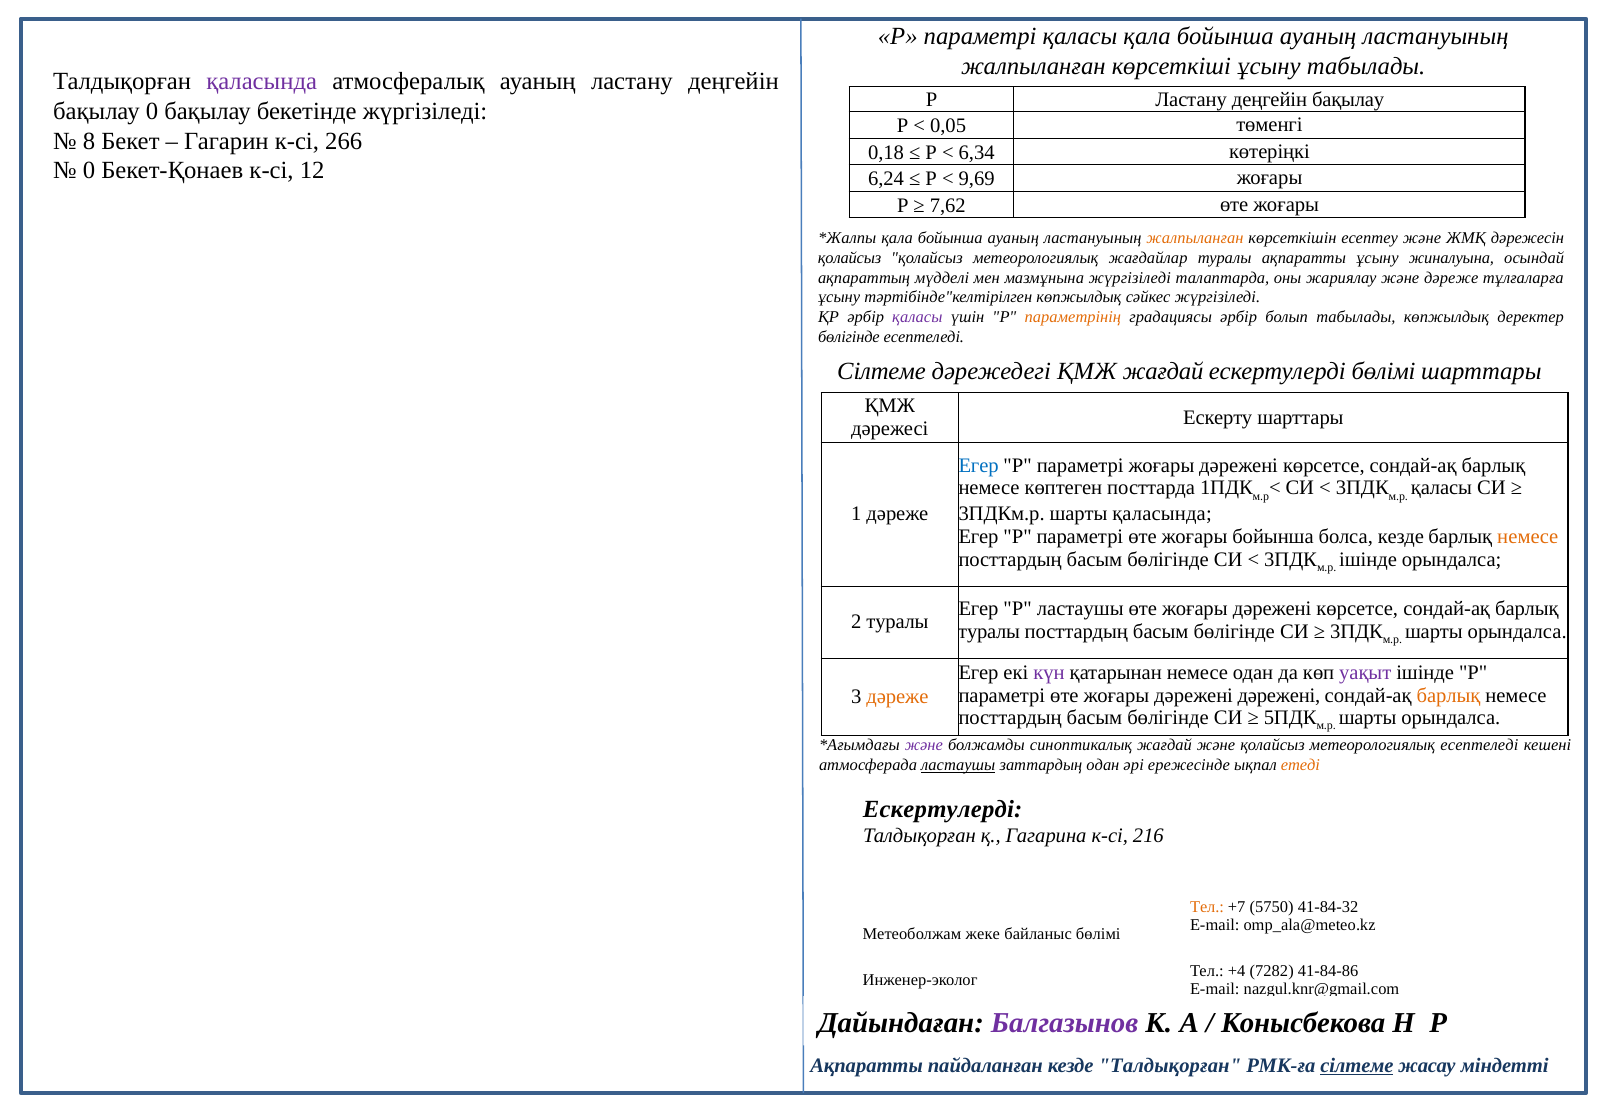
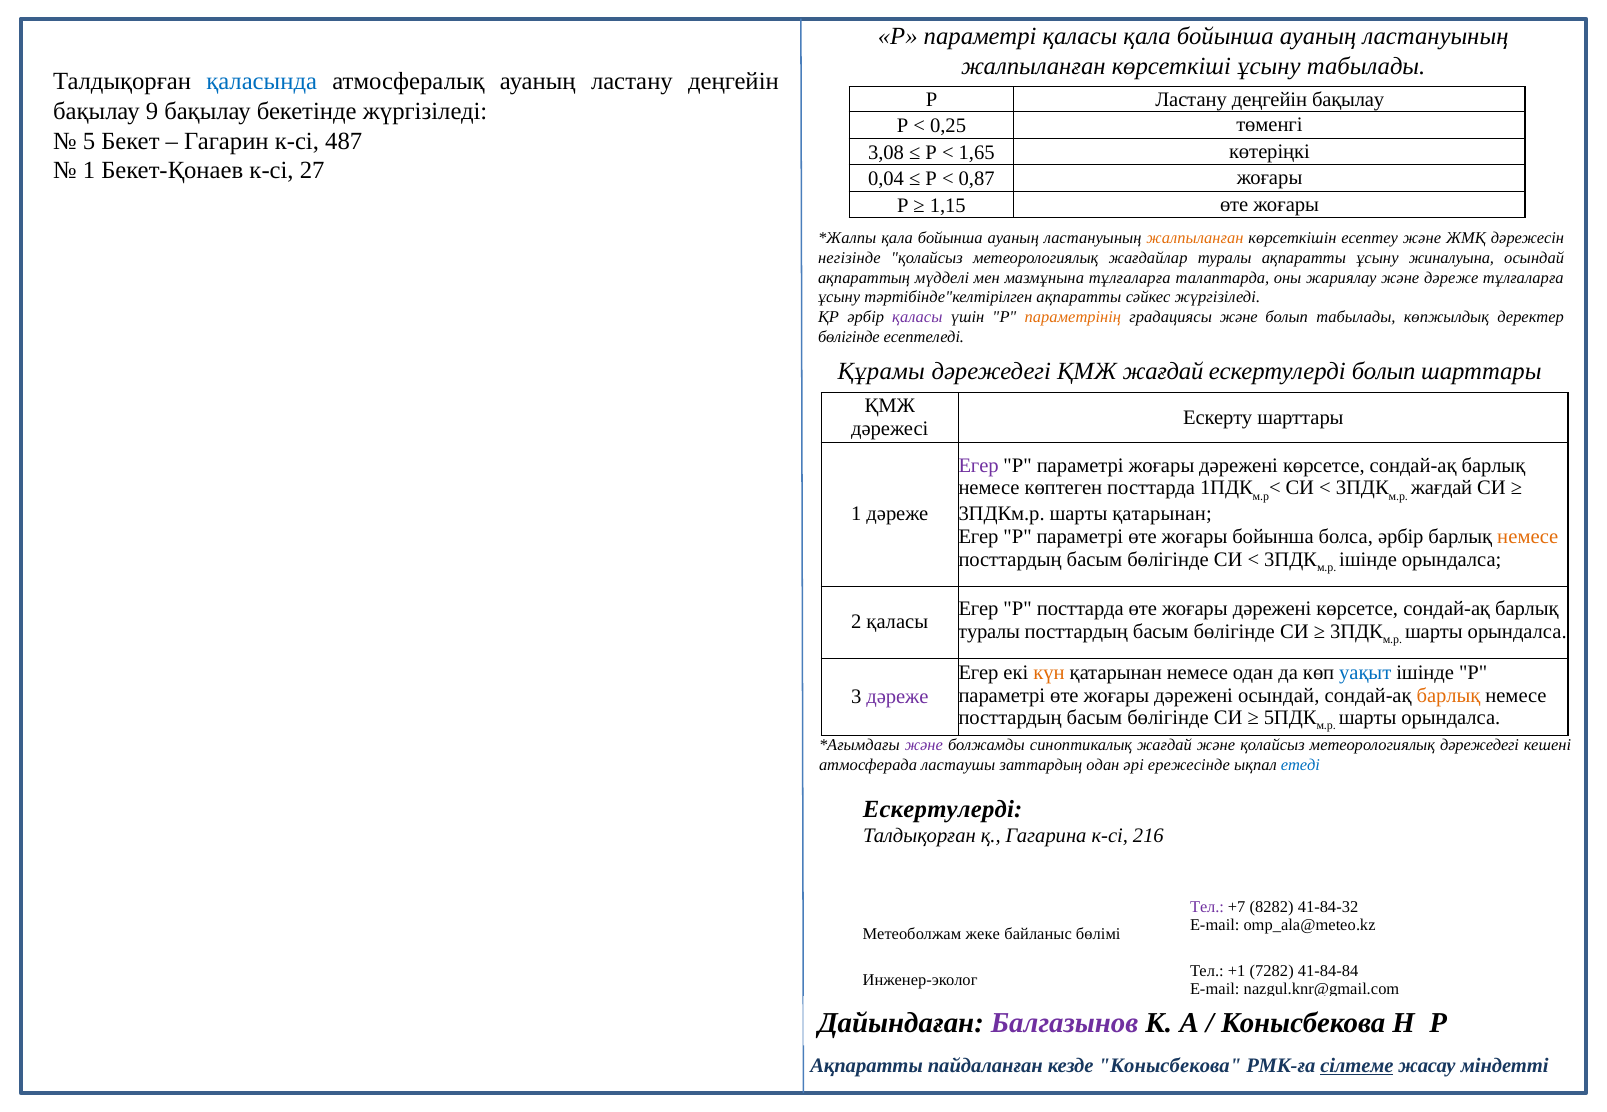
қаласында at (262, 82) colour: purple -> blue
бақылау 0: 0 -> 9
0,05: 0,05 -> 0,25
8: 8 -> 5
266: 266 -> 487
0,18: 0,18 -> 3,08
6,34: 6,34 -> 1,65
0 at (89, 171): 0 -> 1
12: 12 -> 27
6,24: 6,24 -> 0,04
9,69: 9,69 -> 0,87
7,62: 7,62 -> 1,15
қолайсыз at (850, 258): қолайсыз -> негізінде
мазмұнына жүргізіледі: жүргізіледі -> тұлғаларға
тәртібінде"келтірілген көпжылдық: көпжылдық -> ақпаратты
градациясы әрбір: әрбір -> және
Сілтеме at (881, 372): Сілтеме -> Құрамы
ескертулерді бөлімі: бөлімі -> болып
Егер at (979, 466) colour: blue -> purple
қаласы at (1442, 488): қаласы -> жағдай
шарты қаласында: қаласында -> қатарынан
болса кезде: кезде -> әрбір
Р ластаушы: ластаушы -> посттарда
2 туралы: туралы -> қаласы
күн colour: purple -> orange
уақыт colour: purple -> blue
дәрежені дәрежені: дәрежені -> осындай
дәреже at (897, 697) colour: orange -> purple
метеорологиялық есептеледі: есептеледі -> дәрежедегі
ластаушы at (958, 766) underline: present -> none
етеді colour: orange -> blue
Тел at (1207, 907) colour: orange -> purple
5750: 5750 -> 8282
+4: +4 -> +1
41-84-86: 41-84-86 -> 41-84-84
кезде Талдықорған: Талдықорған -> Конысбекова
